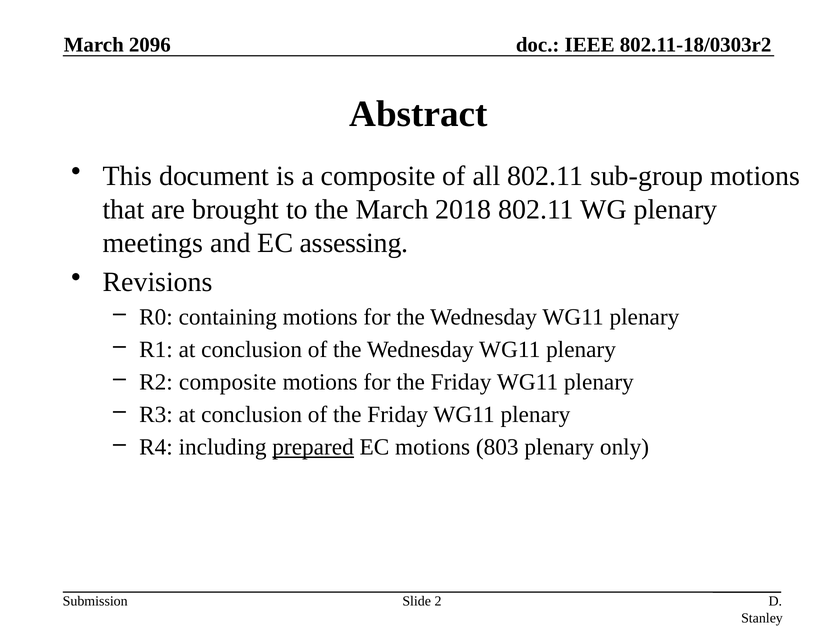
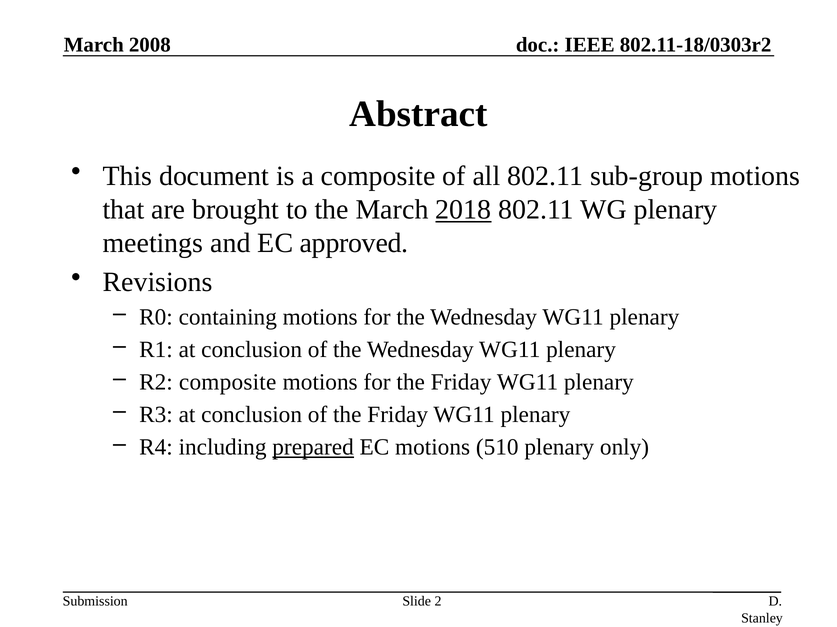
2096: 2096 -> 2008
2018 underline: none -> present
assessing: assessing -> approved
803: 803 -> 510
